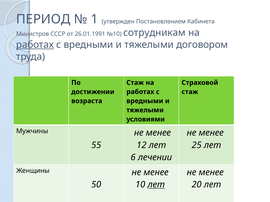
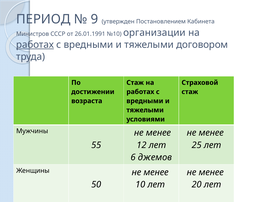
1: 1 -> 9
сотрудникам: сотрудникам -> организации
лечении: лечении -> джемов
лет at (156, 185) underline: present -> none
